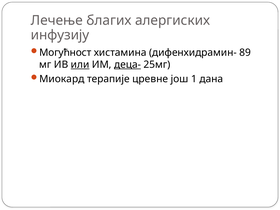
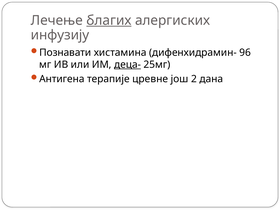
благих underline: none -> present
Могућност: Могућност -> Познавати
89: 89 -> 96
или underline: present -> none
Миокард: Миокард -> Антигена
1: 1 -> 2
